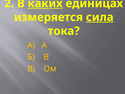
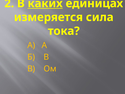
сила underline: present -> none
